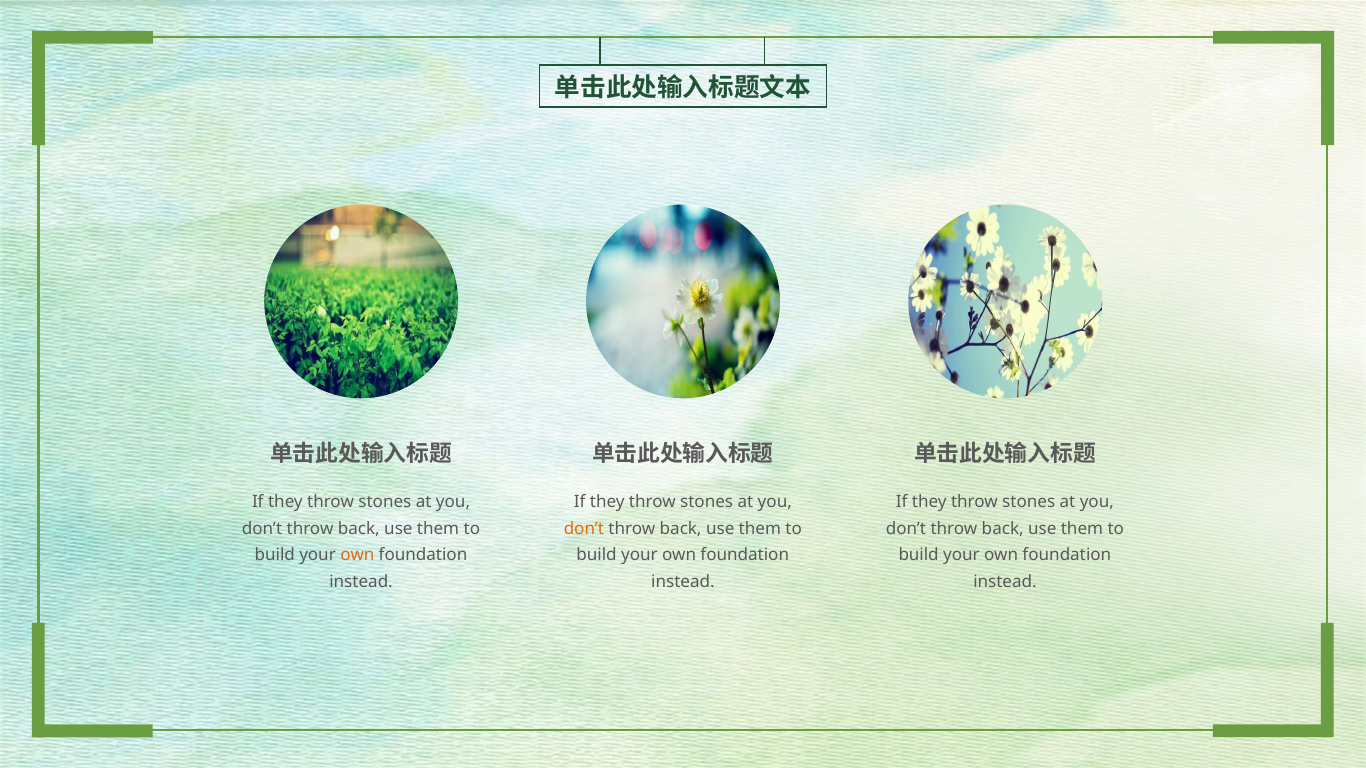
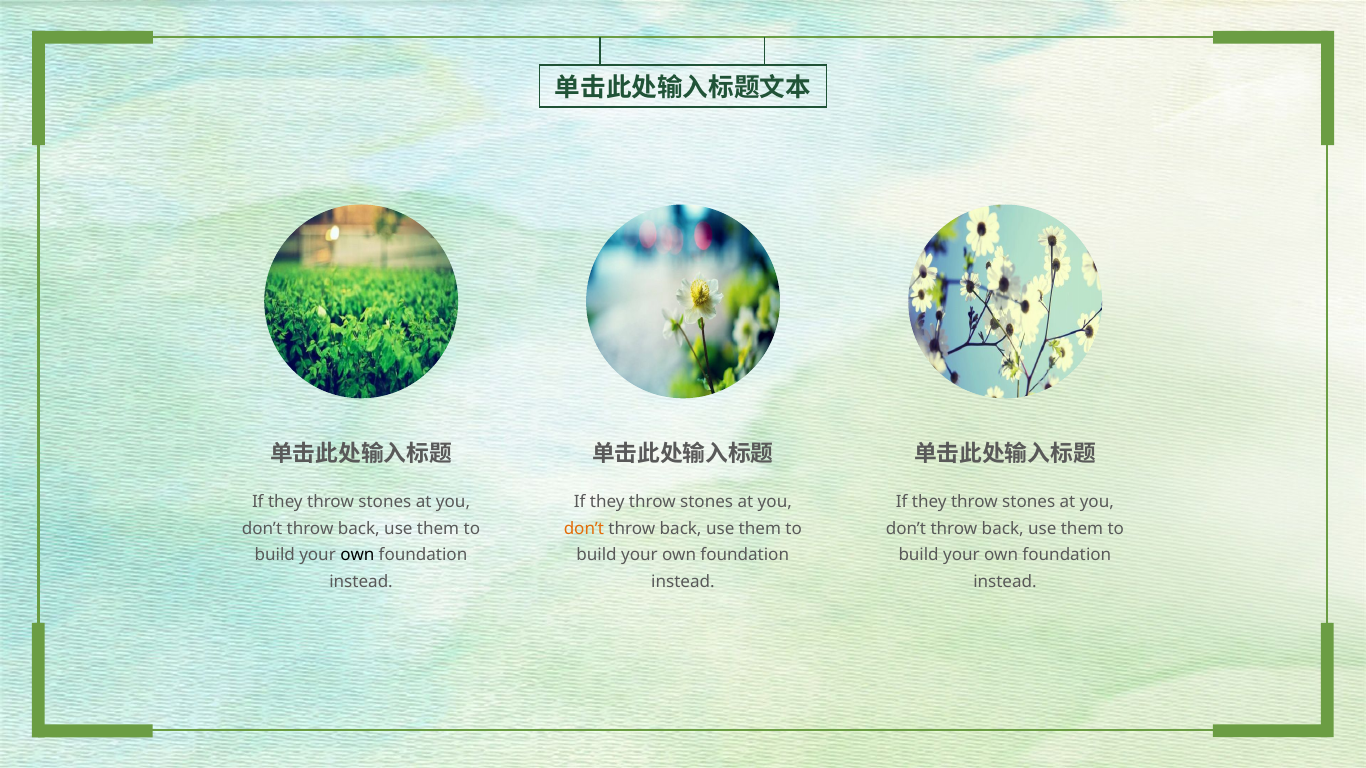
own at (357, 555) colour: orange -> black
